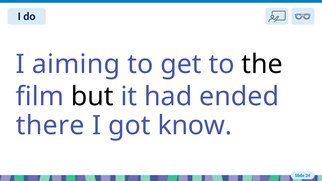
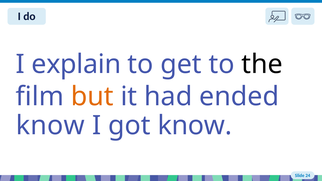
aiming: aiming -> explain
but colour: black -> orange
there at (50, 126): there -> know
